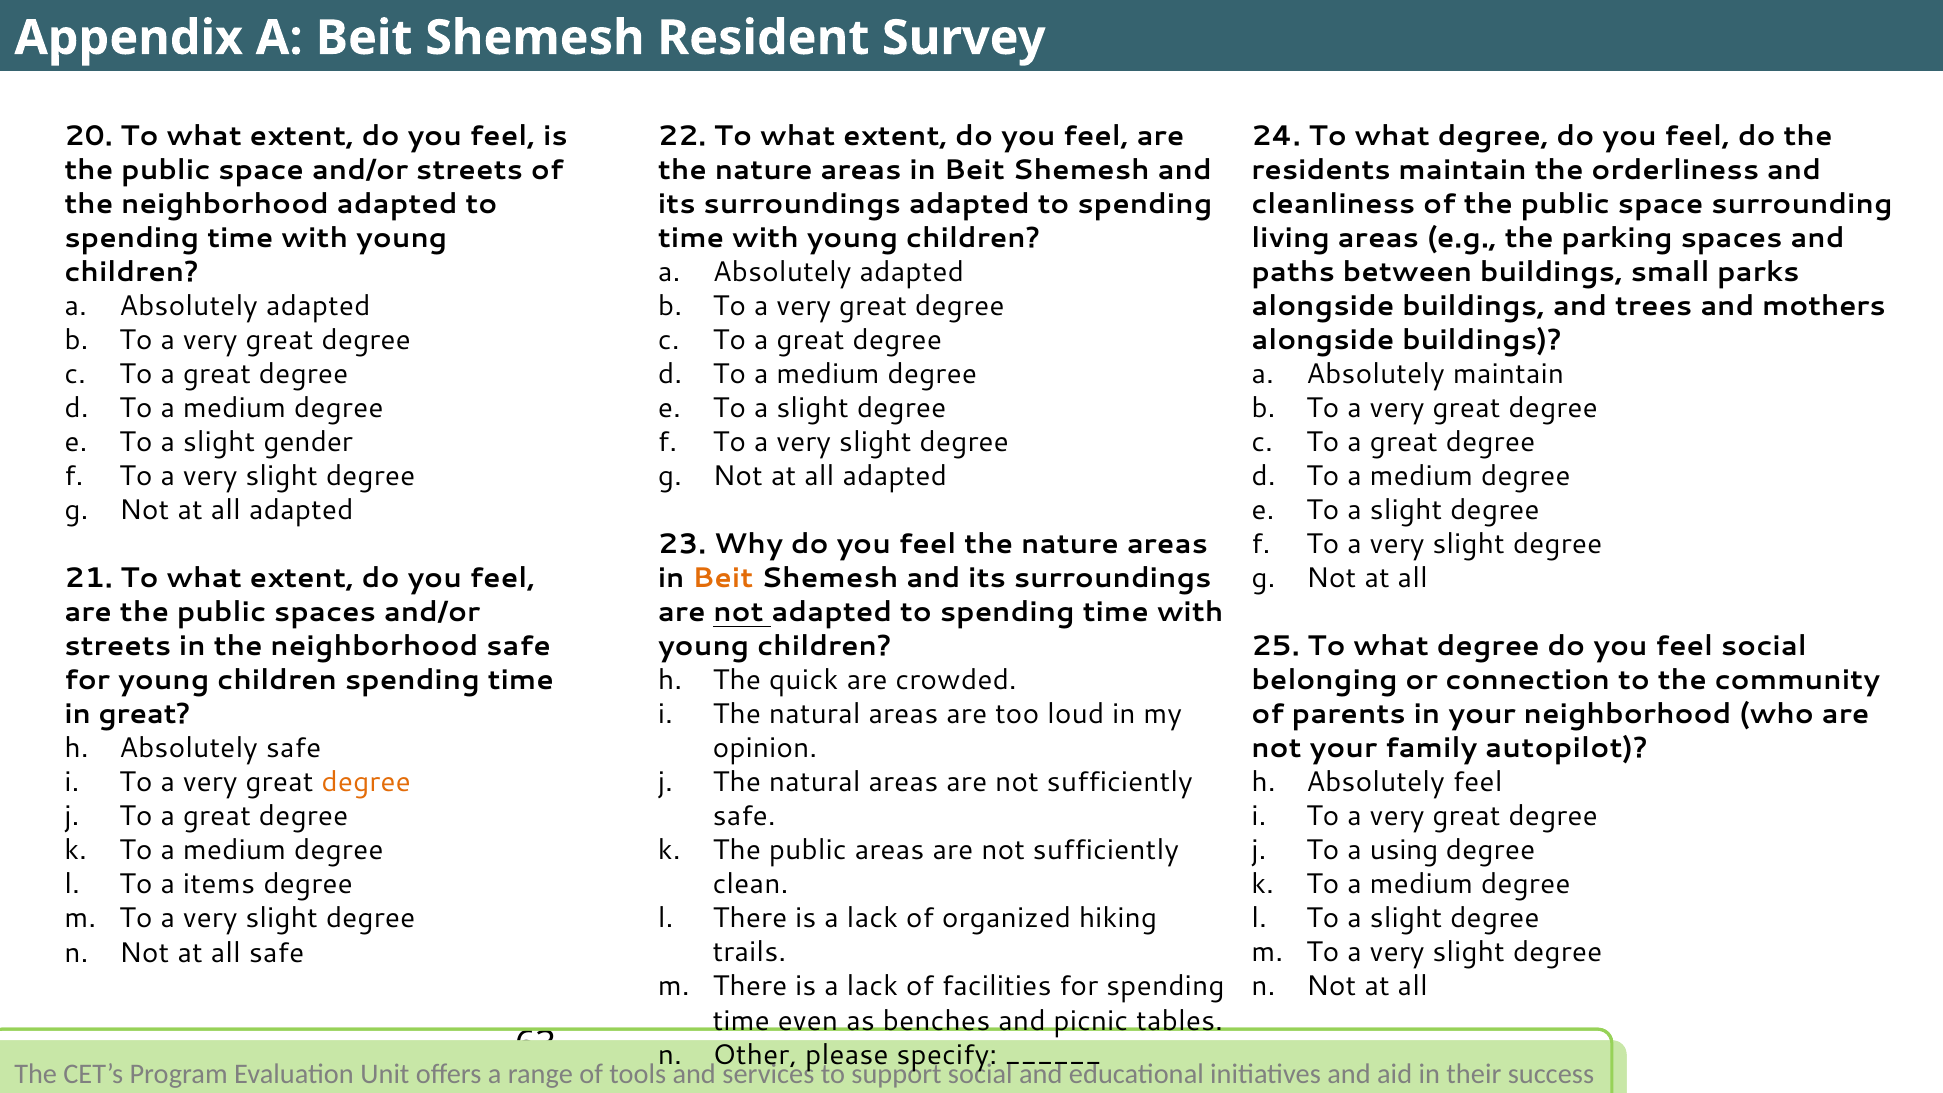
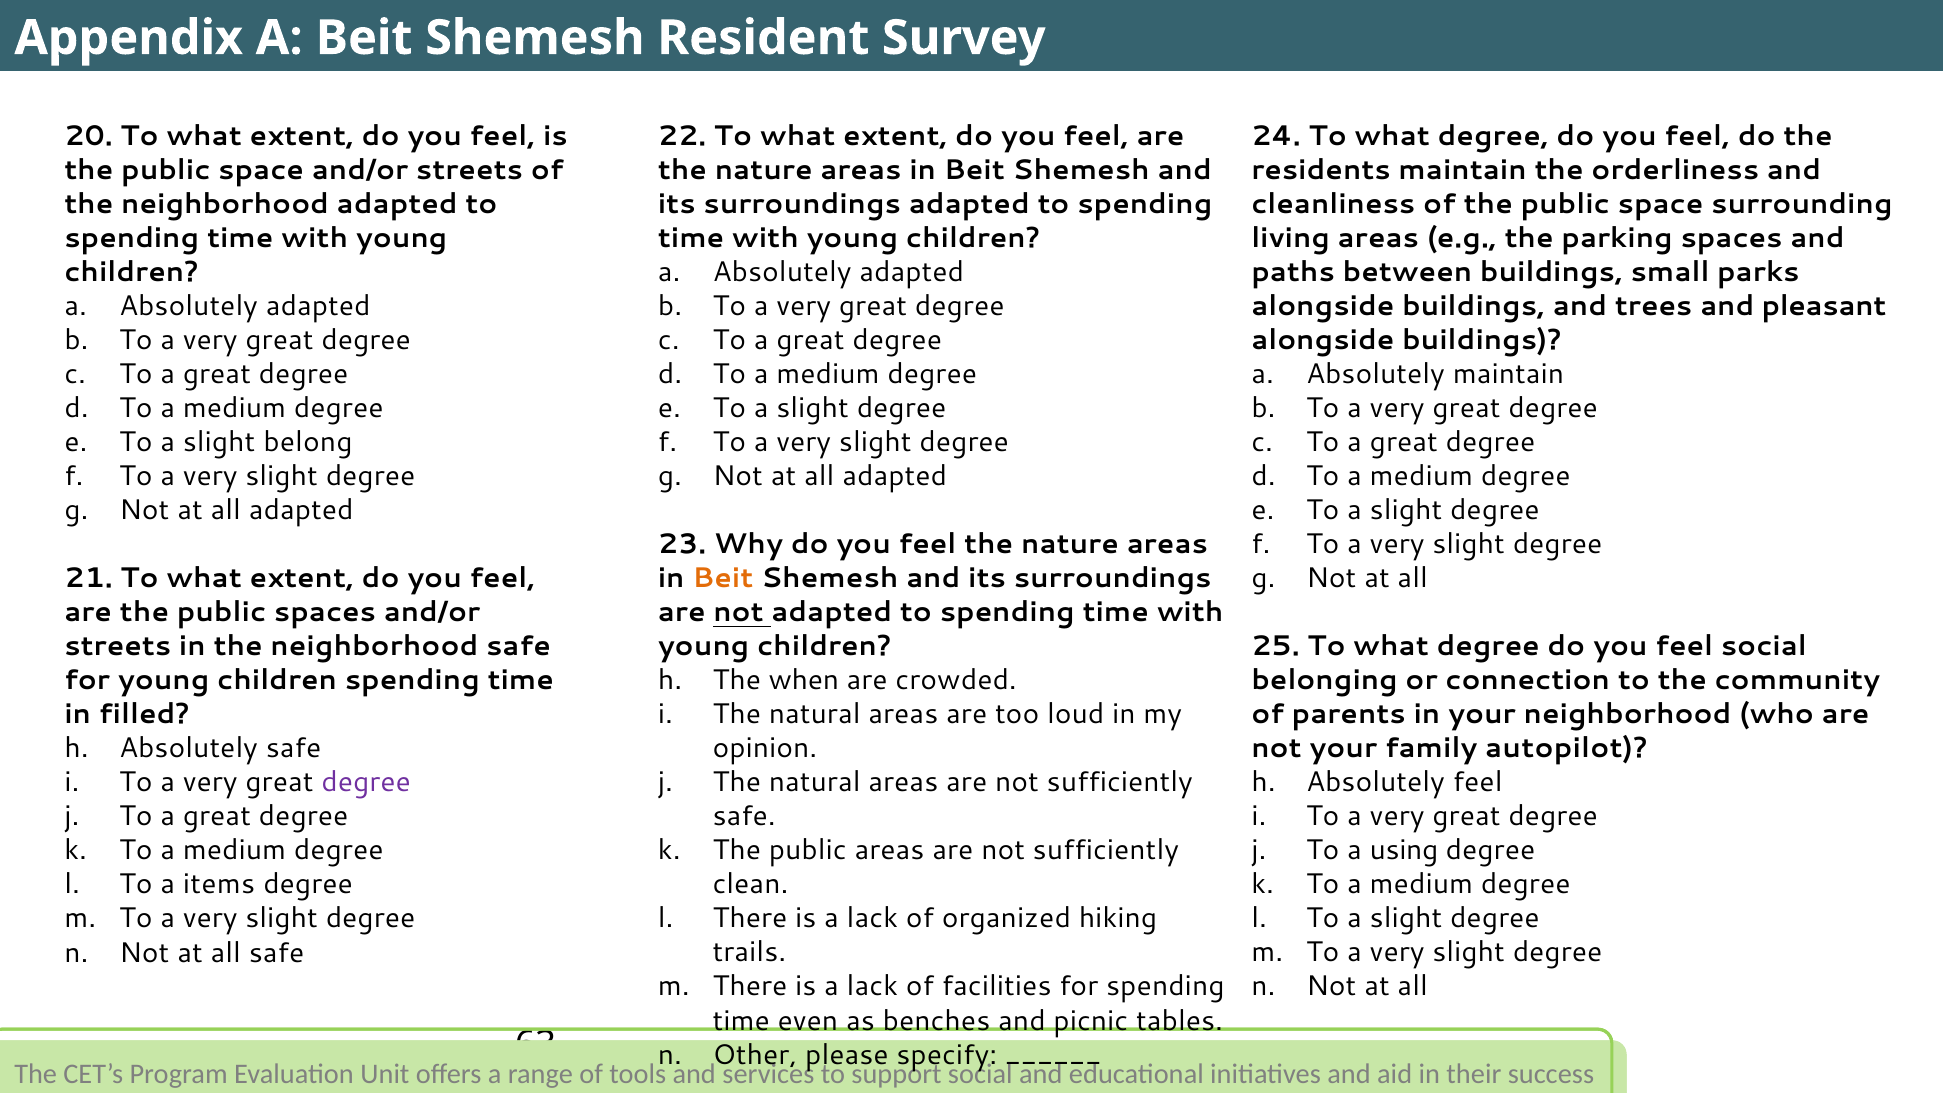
mothers: mothers -> pleasant
gender: gender -> belong
quick: quick -> when
in great: great -> filled
degree at (366, 782) colour: orange -> purple
